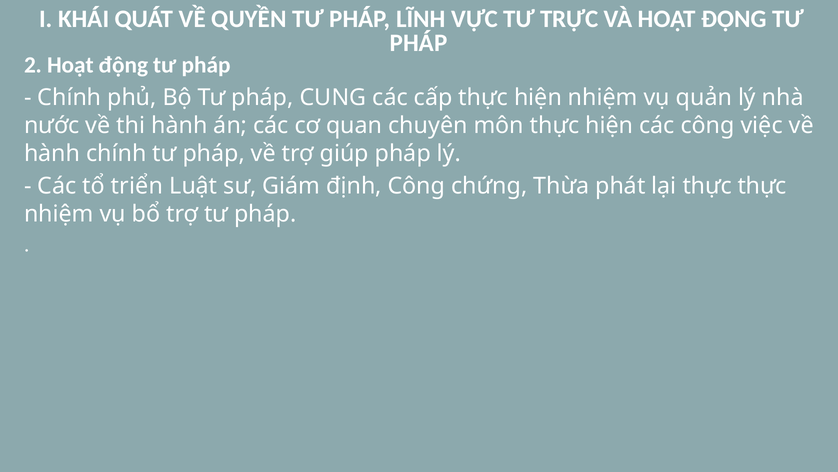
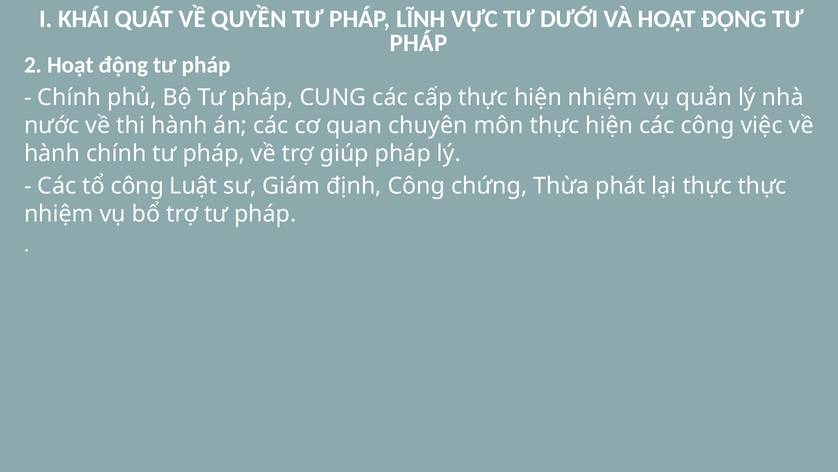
TRỰC: TRỰC -> DƯỚI
tổ triển: triển -> công
